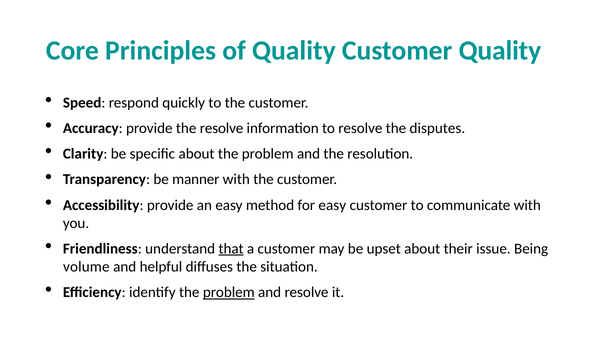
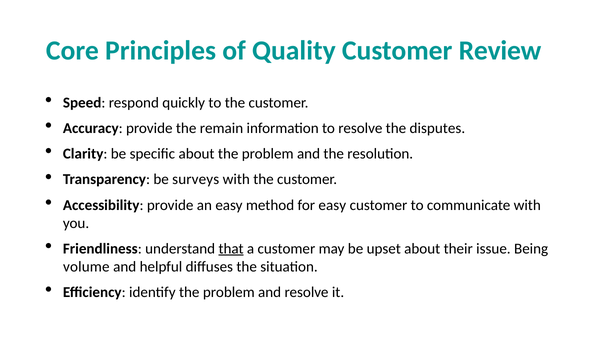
Customer Quality: Quality -> Review
the resolve: resolve -> remain
manner: manner -> surveys
problem at (229, 293) underline: present -> none
